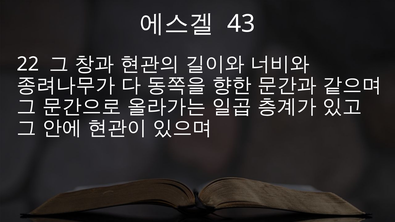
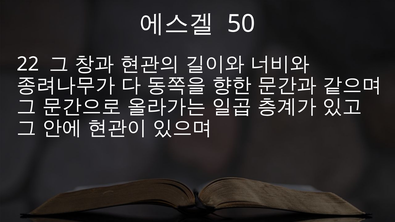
43: 43 -> 50
